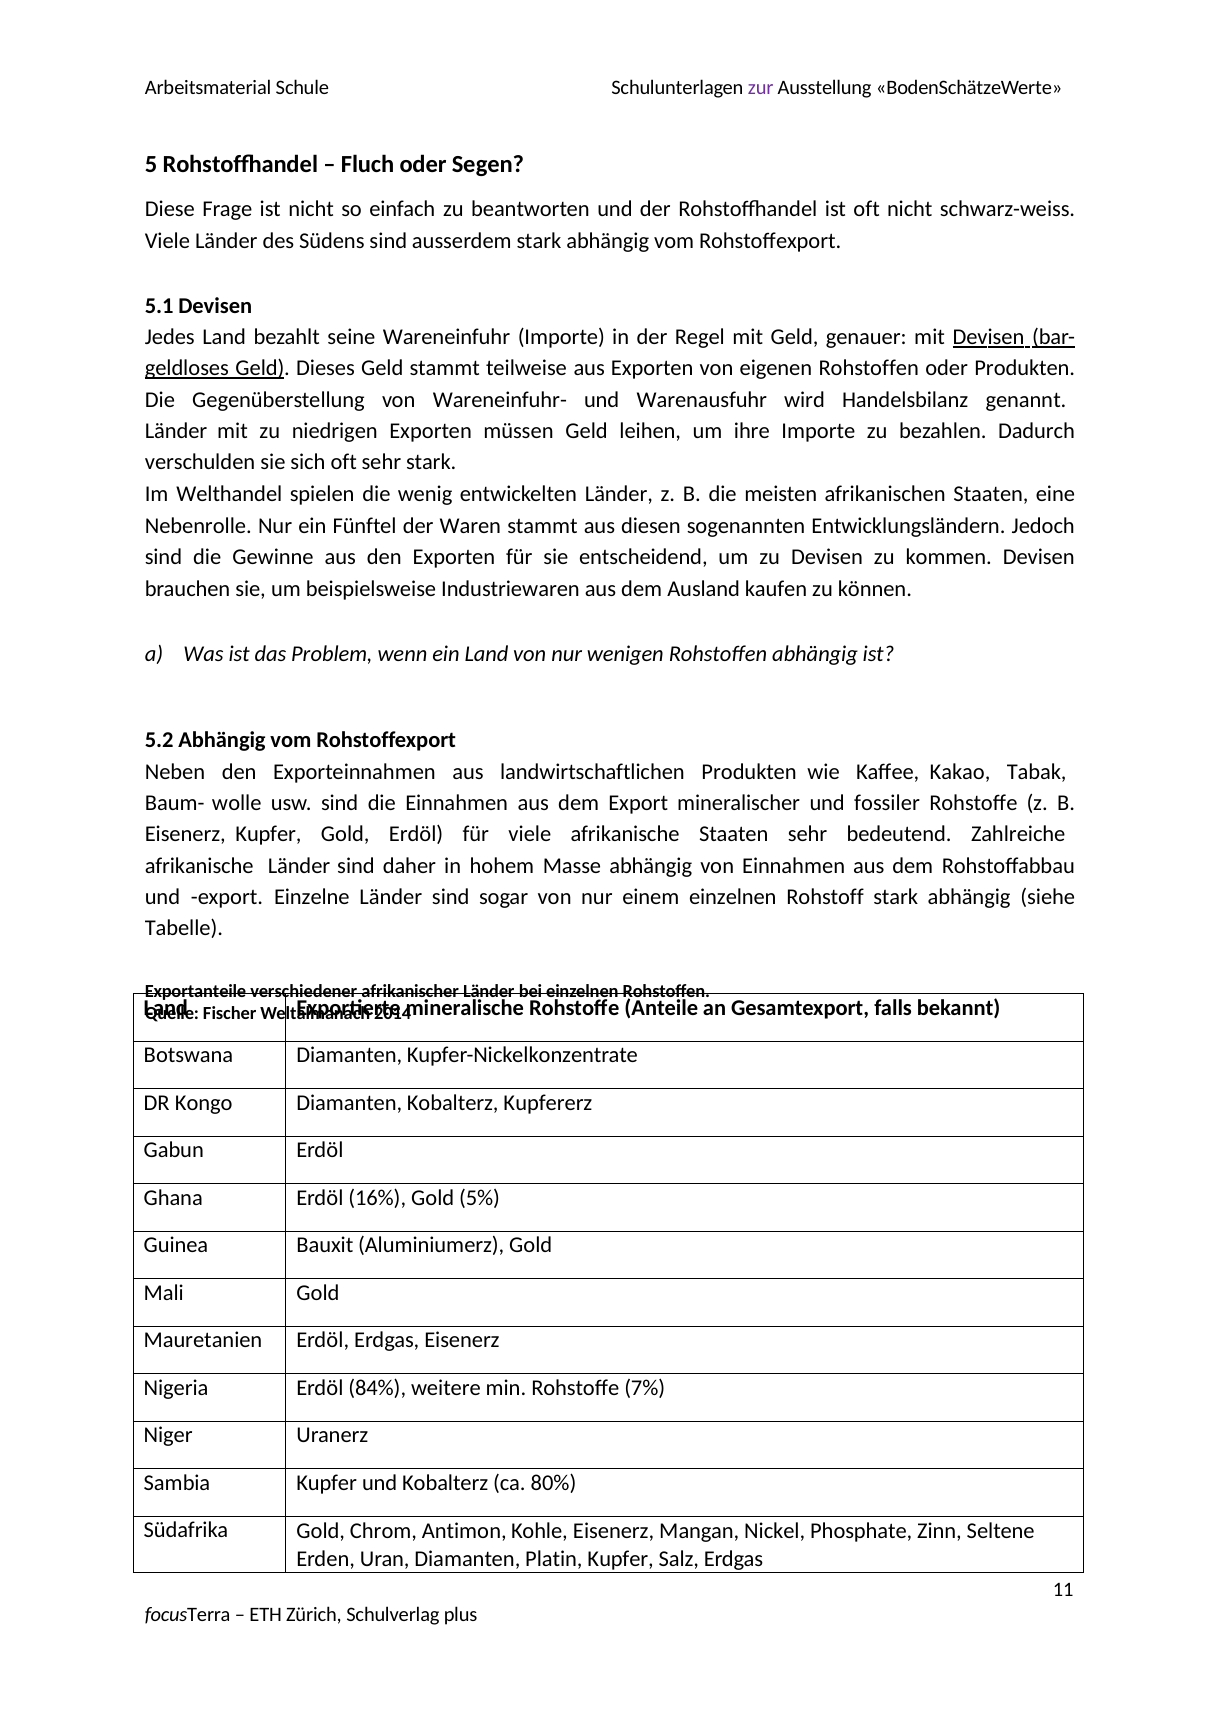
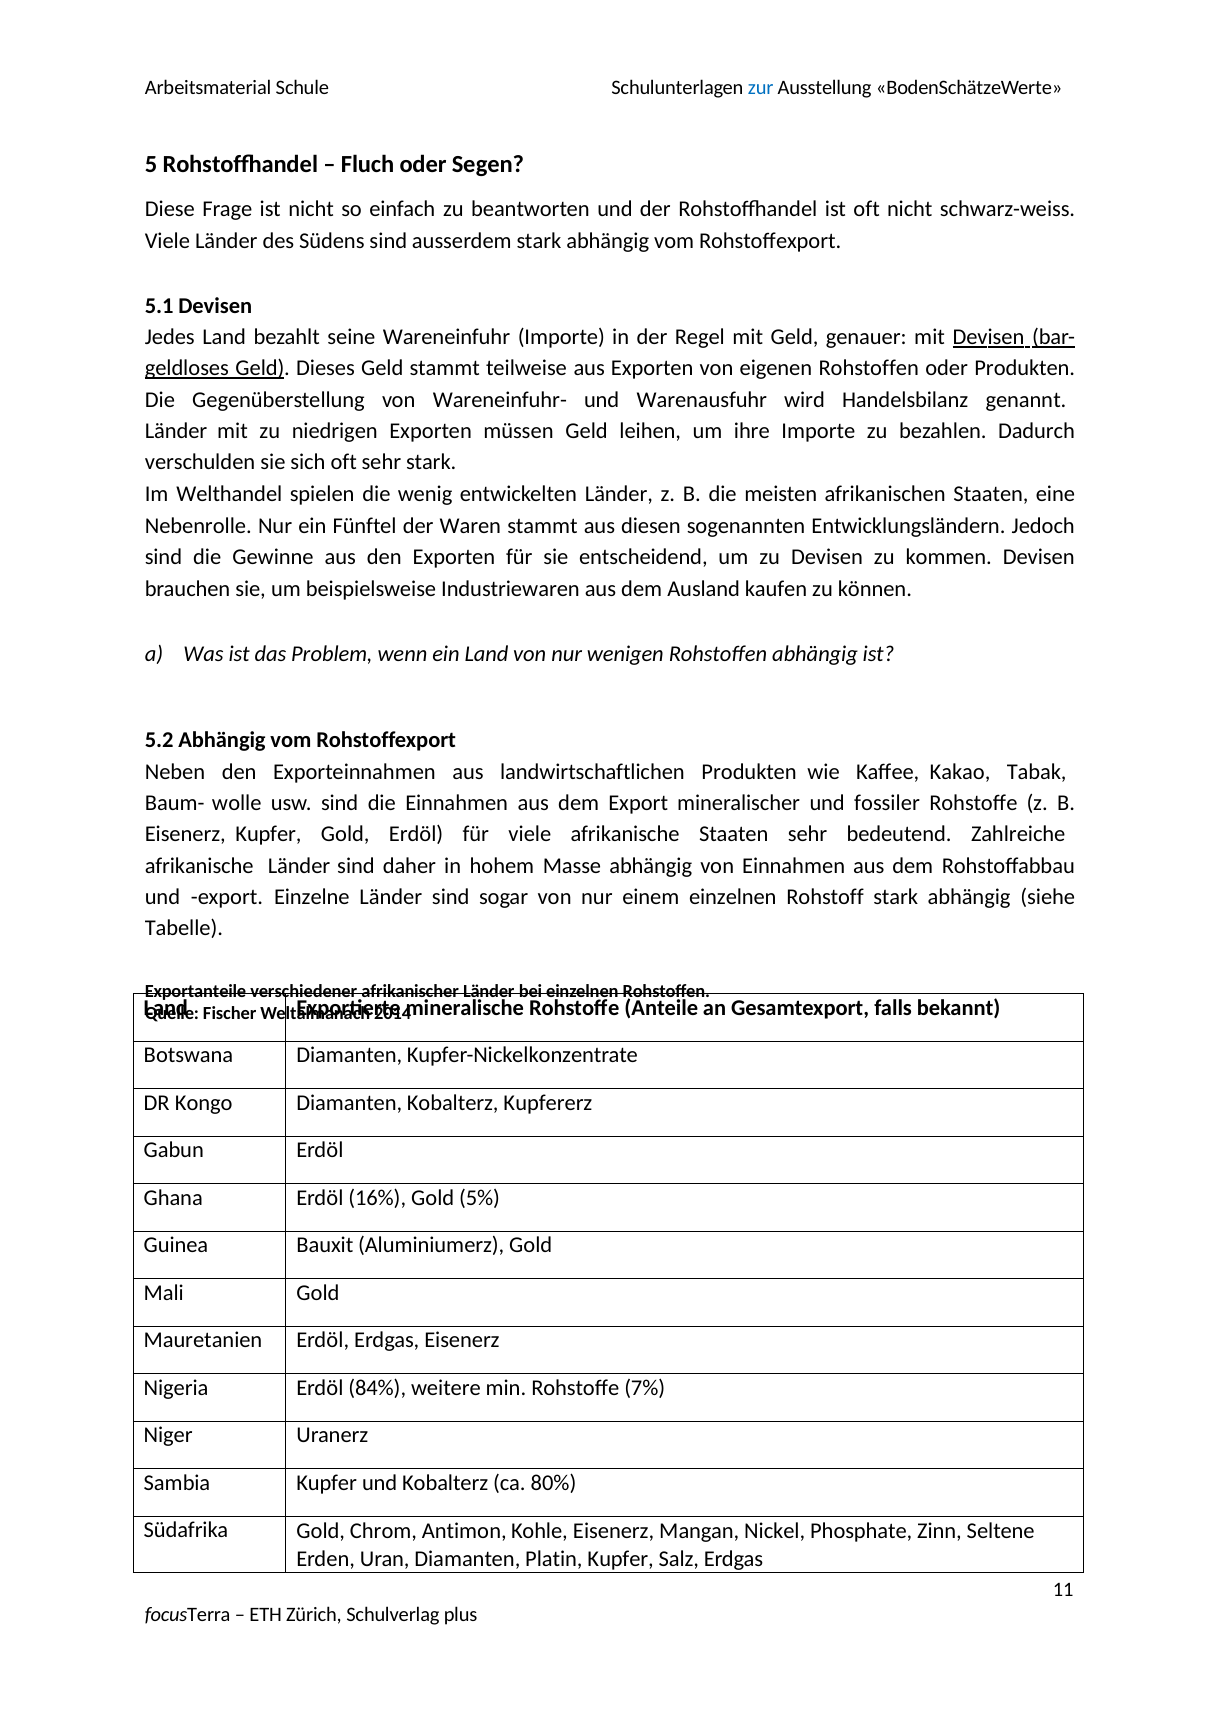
zur colour: purple -> blue
